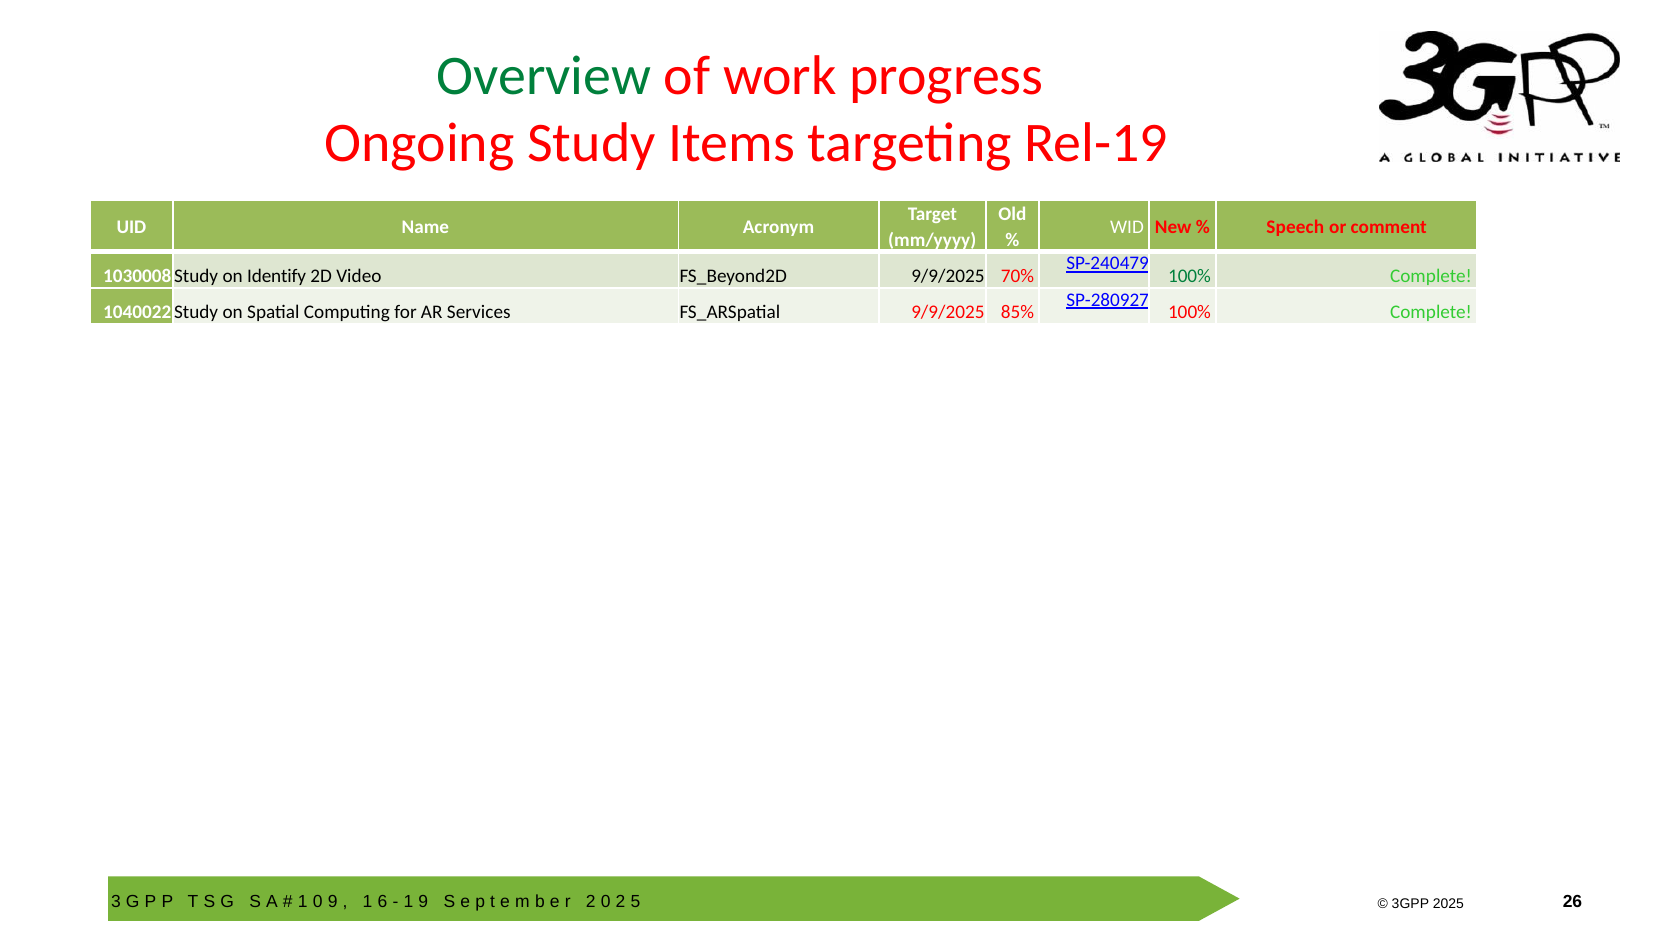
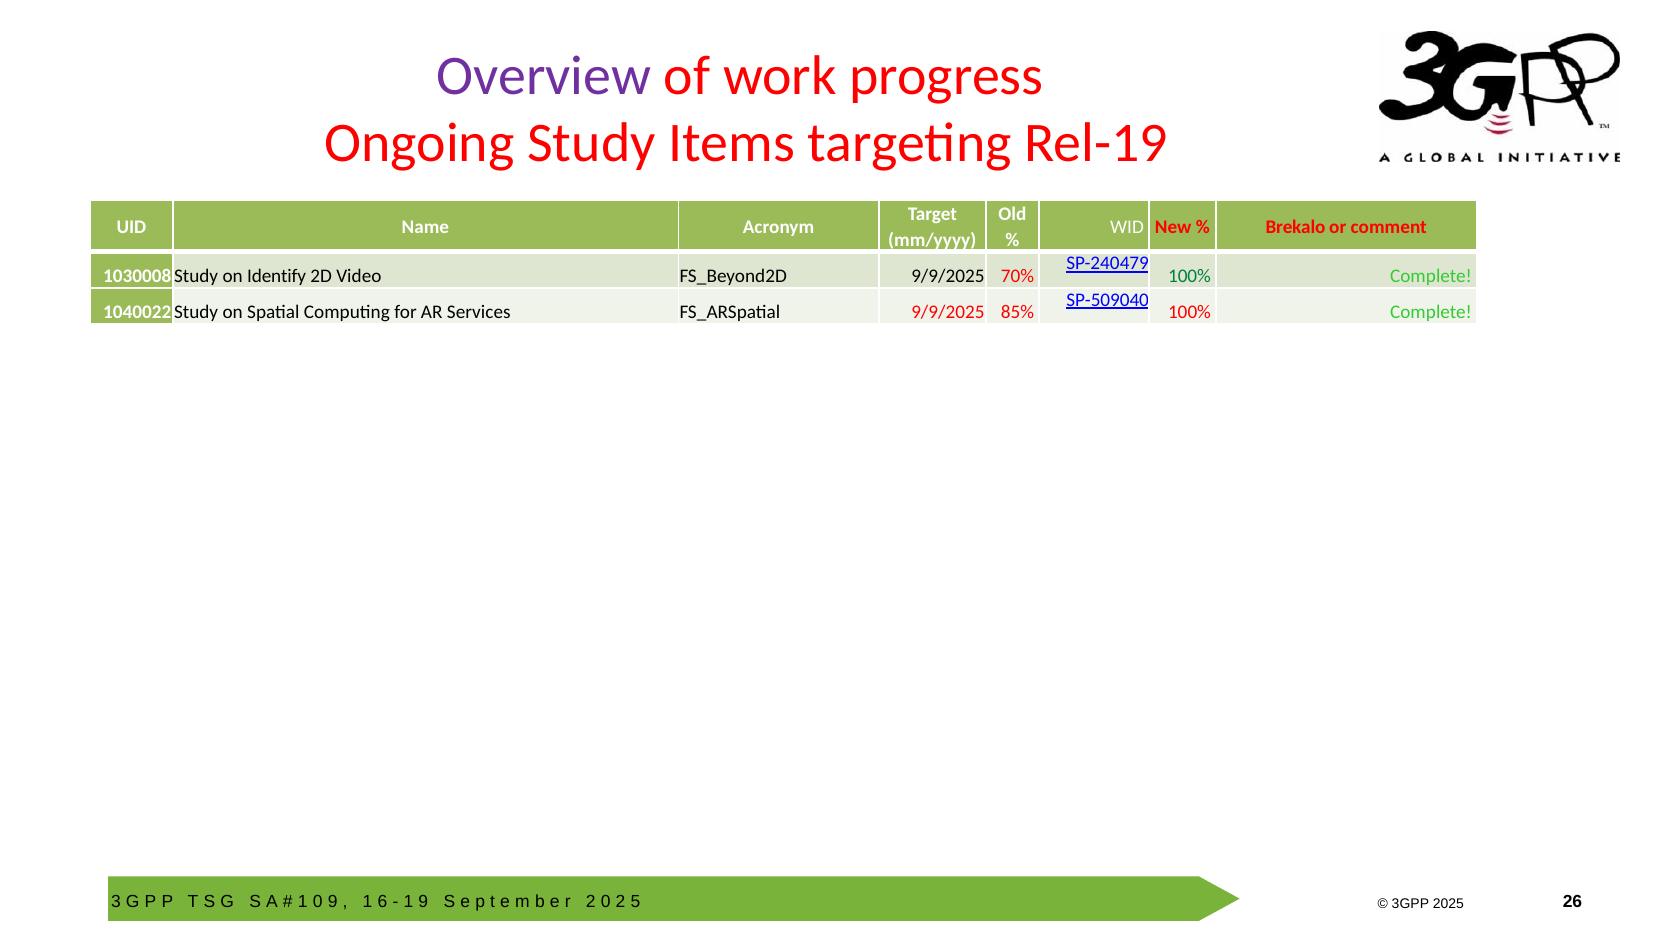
Overview colour: green -> purple
Speech: Speech -> Brekalo
SP-280927: SP-280927 -> SP-509040
